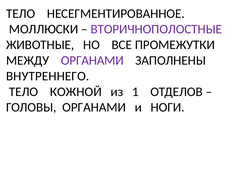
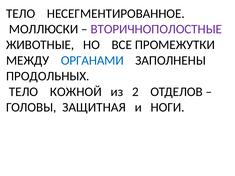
ОРГАНАМИ at (92, 61) colour: purple -> blue
ВНУТРЕННЕГО: ВНУТРЕННЕГО -> ПРОДОЛЬНЫХ
1: 1 -> 2
ГОЛОВЫ ОРГАНАМИ: ОРГАНАМИ -> ЗАЩИТНАЯ
